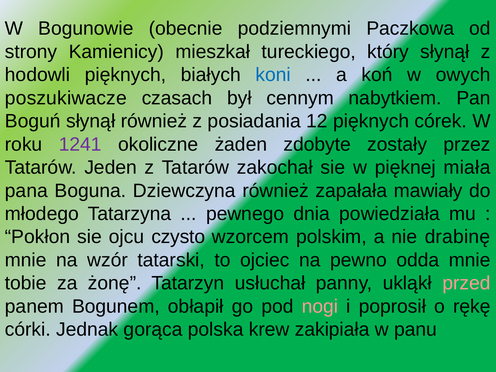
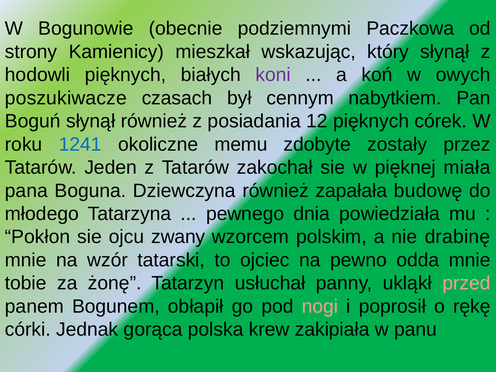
tureckiego: tureckiego -> wskazując
koni colour: blue -> purple
1241 colour: purple -> blue
żaden: żaden -> memu
mawiały: mawiały -> budowę
czysto: czysto -> zwany
